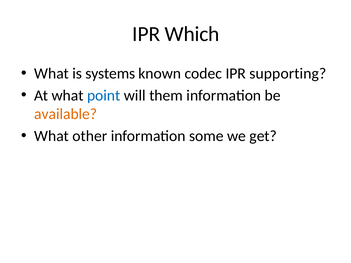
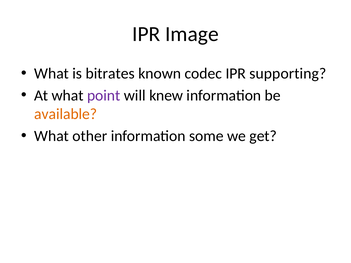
Which: Which -> Image
systems: systems -> bitrates
point colour: blue -> purple
them: them -> knew
